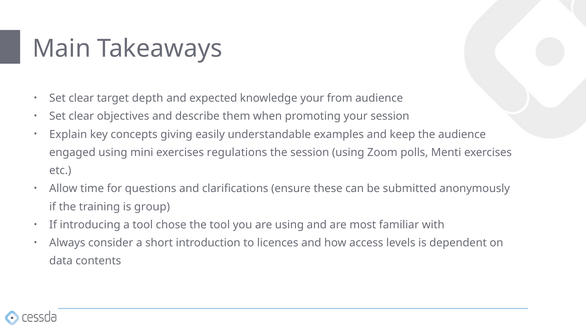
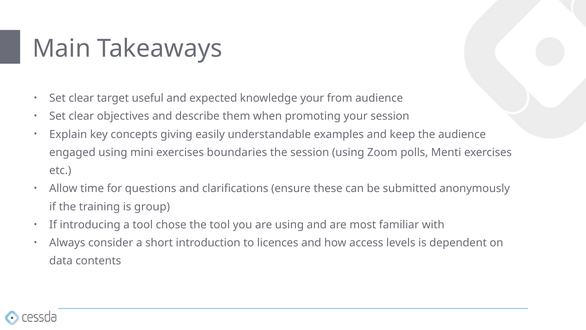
depth: depth -> useful
regulations: regulations -> boundaries
